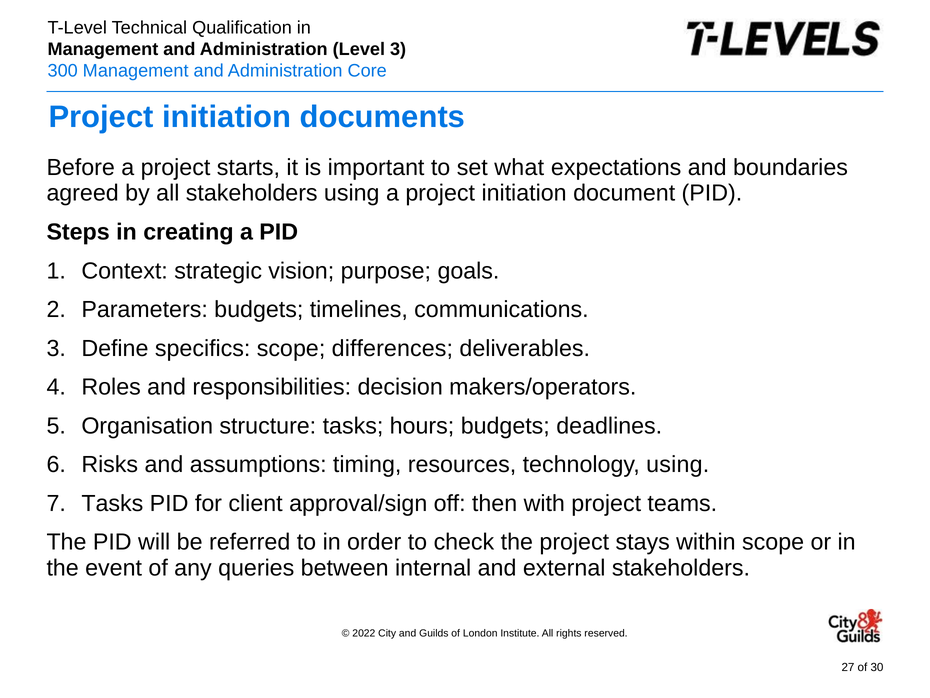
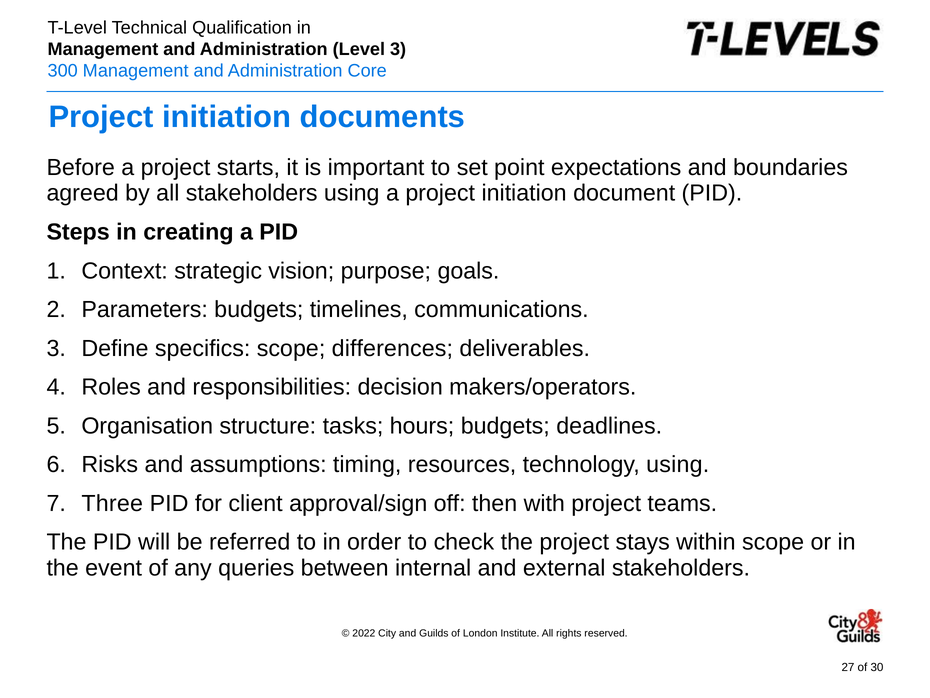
what: what -> point
Tasks at (112, 503): Tasks -> Three
